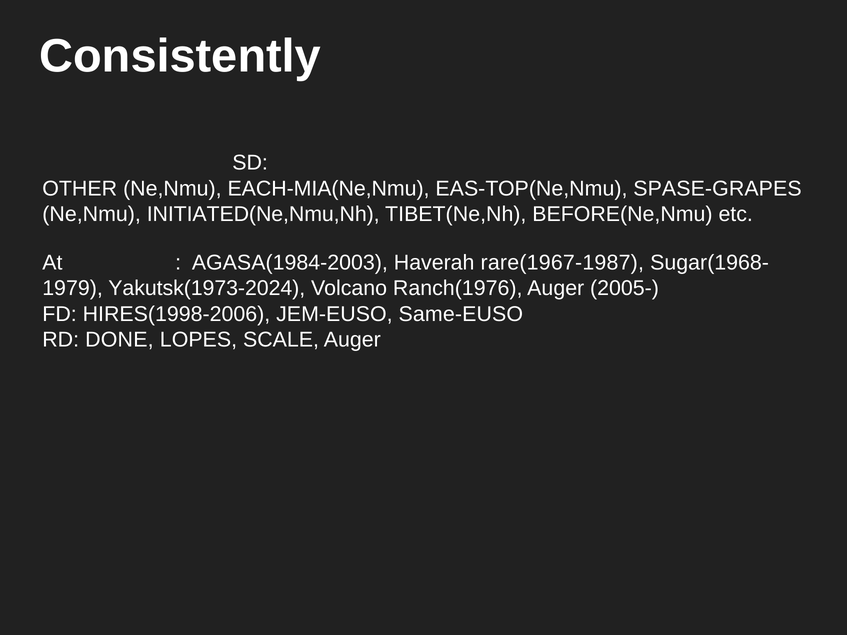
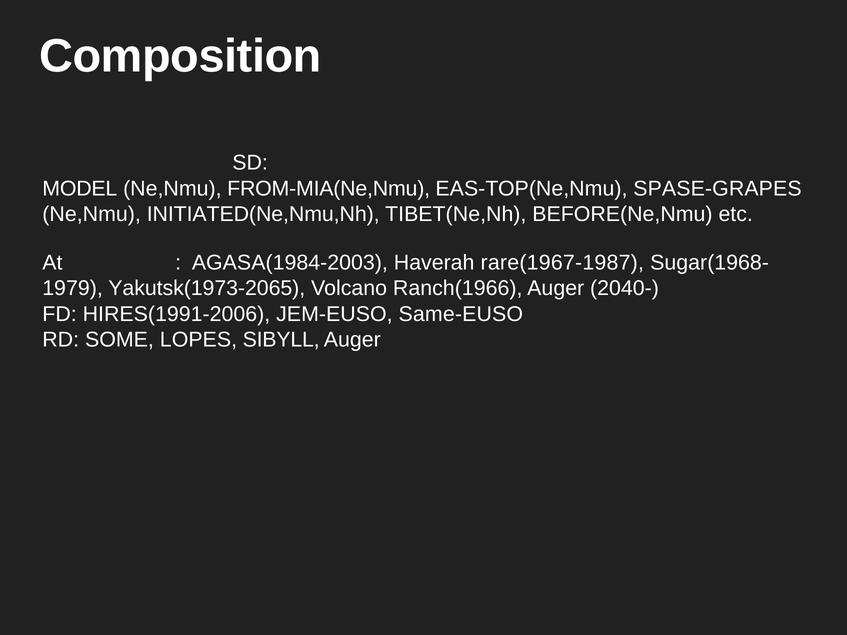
Consistently: Consistently -> Composition
OTHER: OTHER -> MODEL
EACH-MIA(Ne,Nmu: EACH-MIA(Ne,Nmu -> FROM-MIA(Ne,Nmu
Yakutsk(1973-2024: Yakutsk(1973-2024 -> Yakutsk(1973-2065
Ranch(1976: Ranch(1976 -> Ranch(1966
2005-: 2005- -> 2040-
HIRES(1998-2006: HIRES(1998-2006 -> HIRES(1991-2006
DONE: DONE -> SOME
SCALE: SCALE -> SIBYLL
